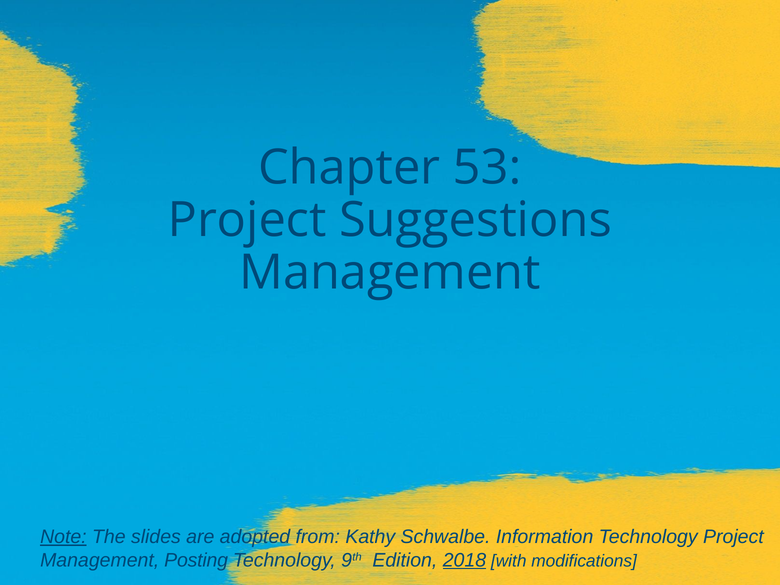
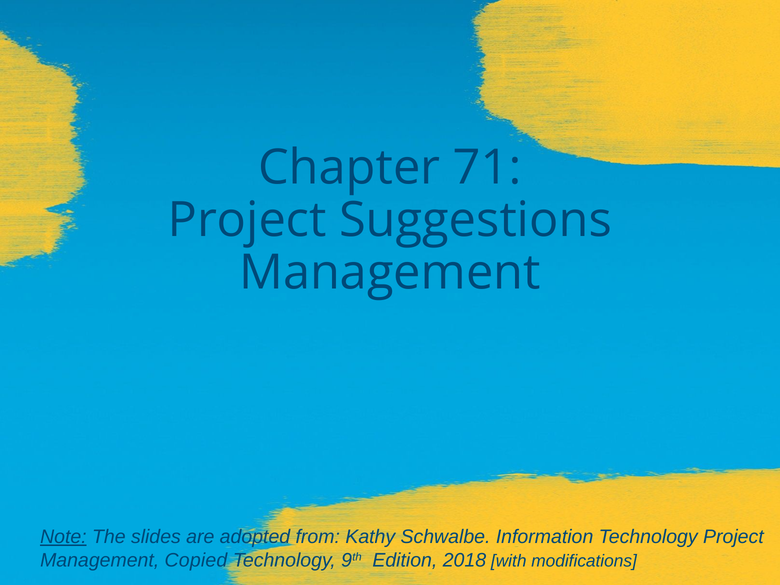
53: 53 -> 71
Posting: Posting -> Copied
2018 underline: present -> none
